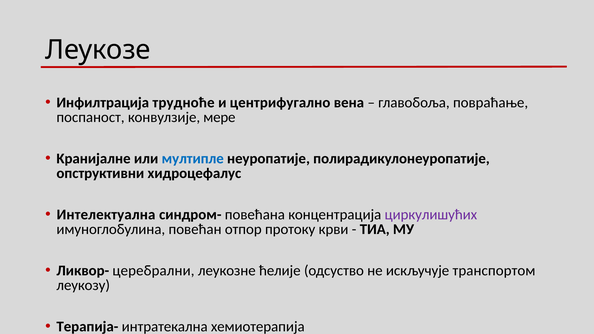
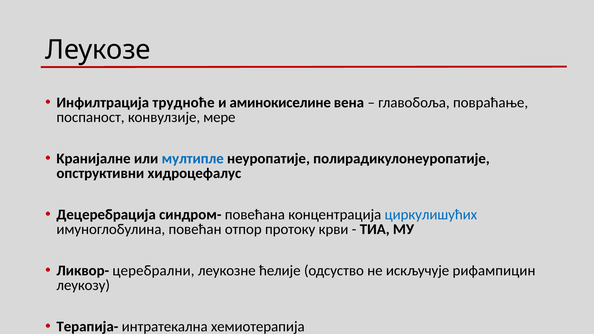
центрифугално: центрифугално -> аминокиселине
Интелектуална: Интелектуална -> Децеребрација
циркулишућих colour: purple -> blue
транспортом: транспортом -> рифампицин
